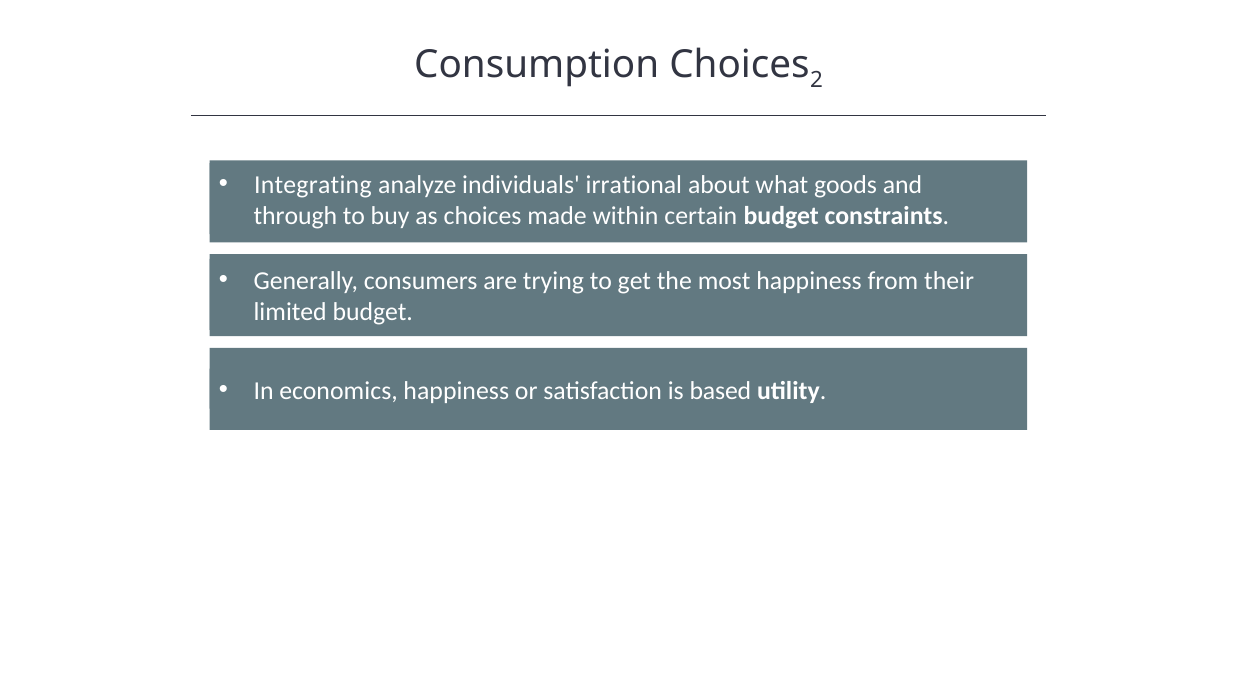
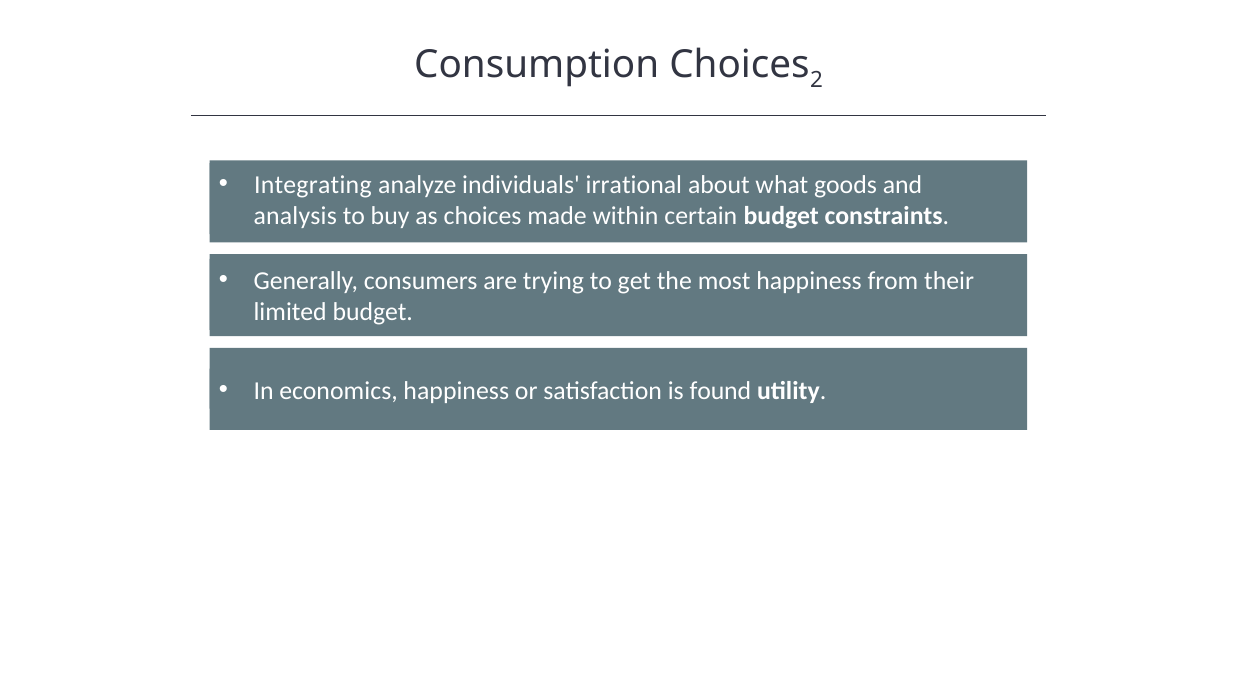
through: through -> analysis
based: based -> found
